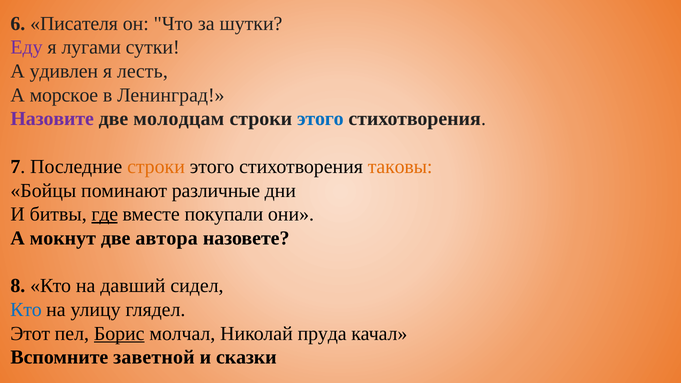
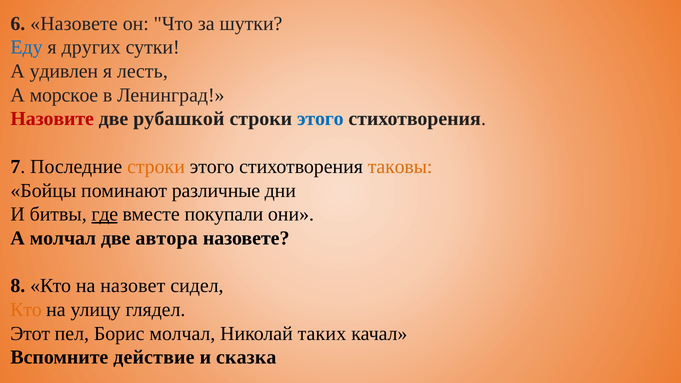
6 Писателя: Писателя -> Назовете
Еду colour: purple -> blue
лугами: лугами -> других
Назовите colour: purple -> red
молодцам: молодцам -> рубашкой
А мокнут: мокнут -> молчал
давший: давший -> назовет
Кто at (26, 310) colour: blue -> orange
Борис underline: present -> none
пруда: пруда -> таких
заветной: заветной -> действие
сказки: сказки -> сказка
